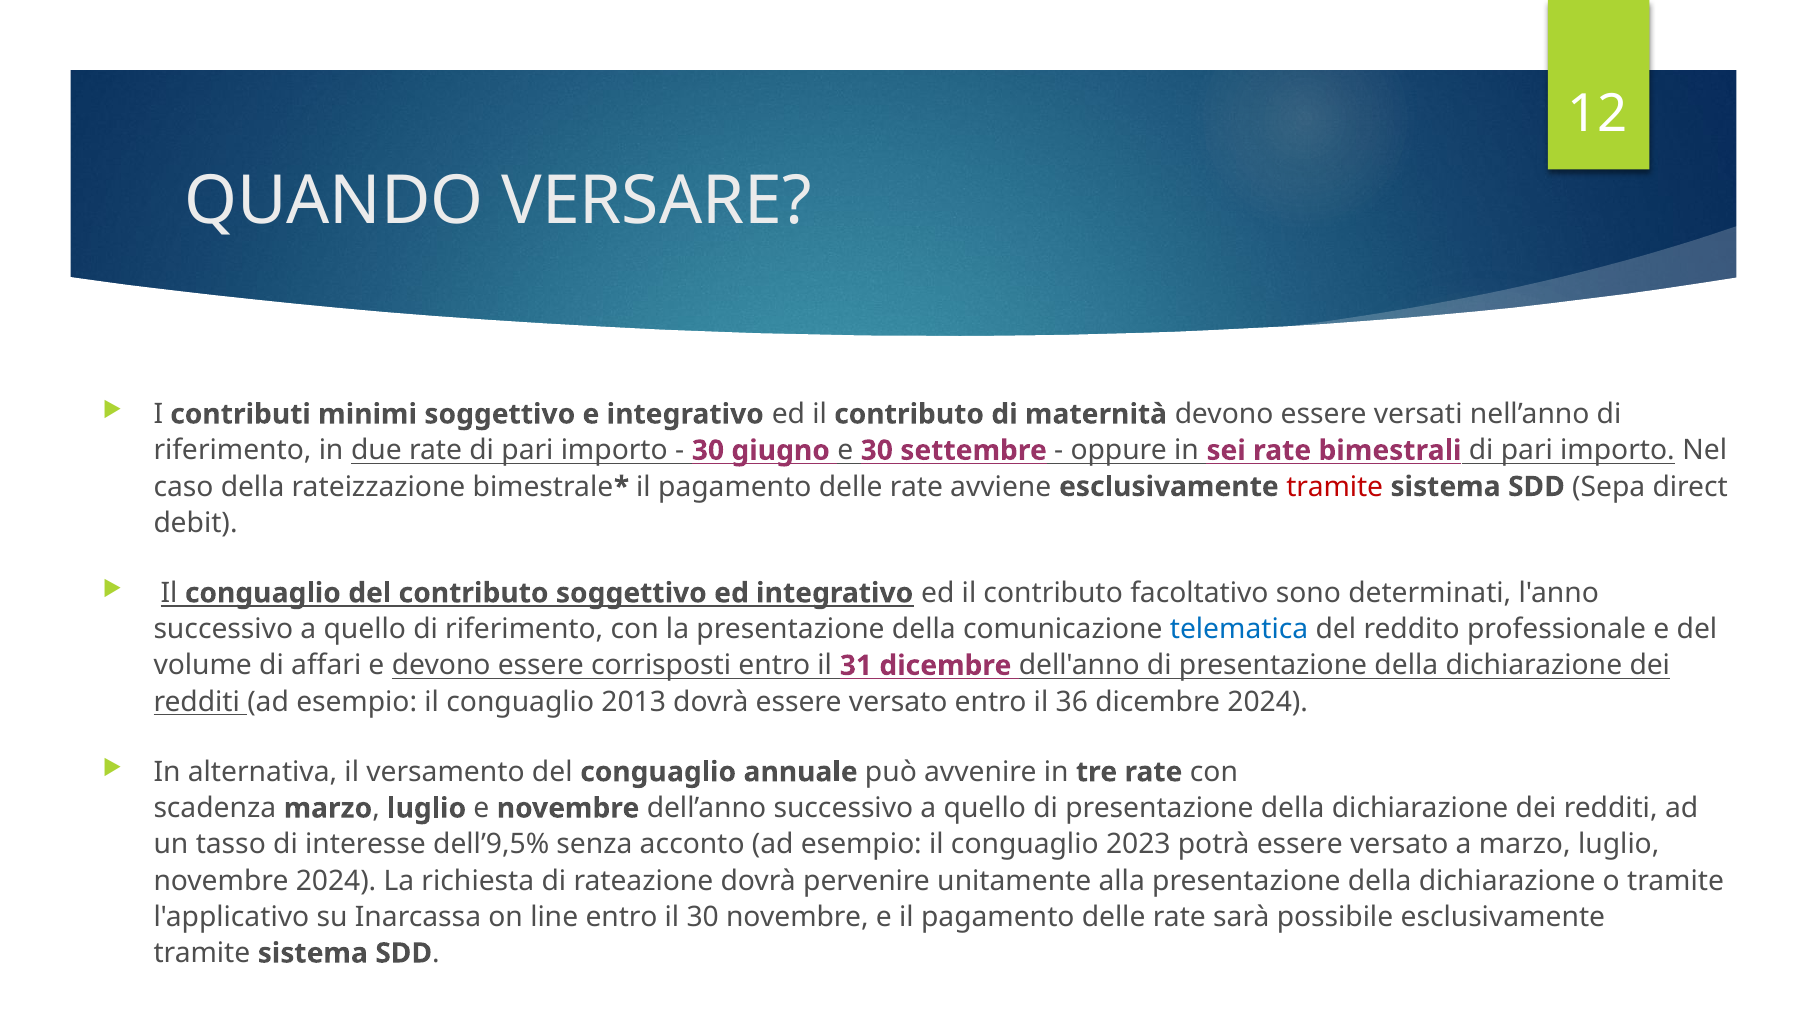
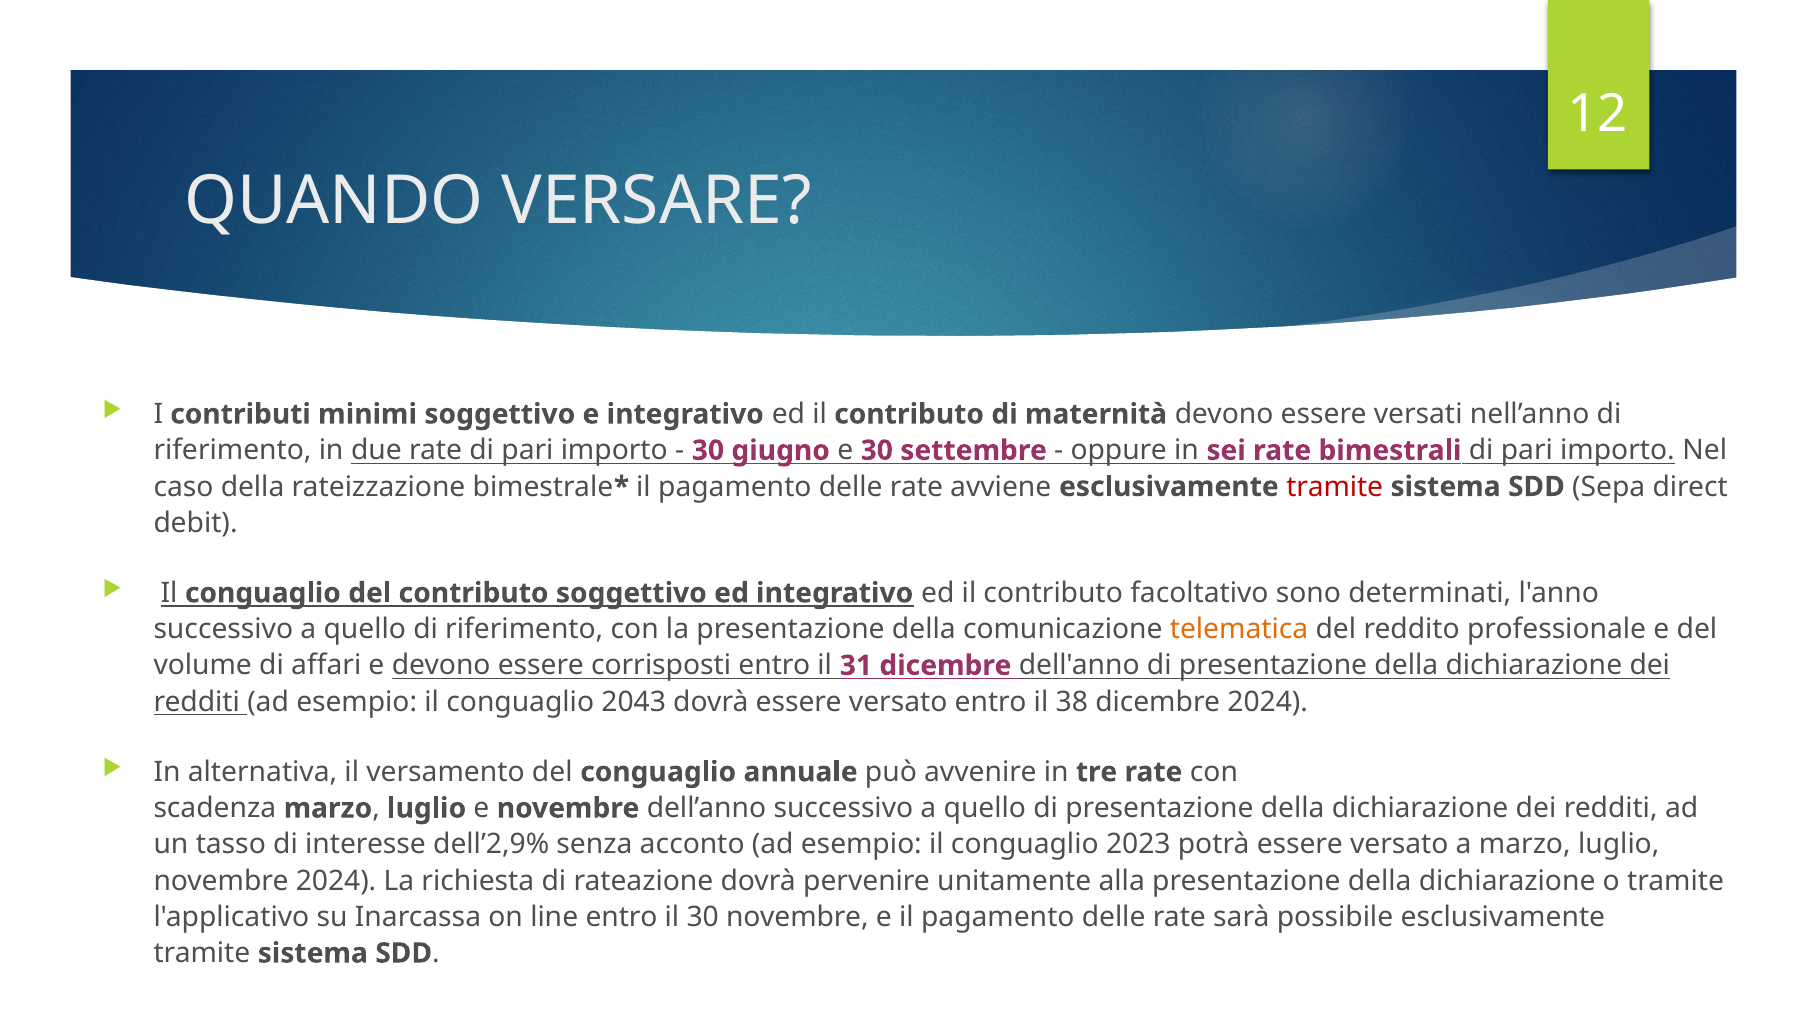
telematica colour: blue -> orange
2013: 2013 -> 2043
36: 36 -> 38
dell’9,5%: dell’9,5% -> dell’2,9%
